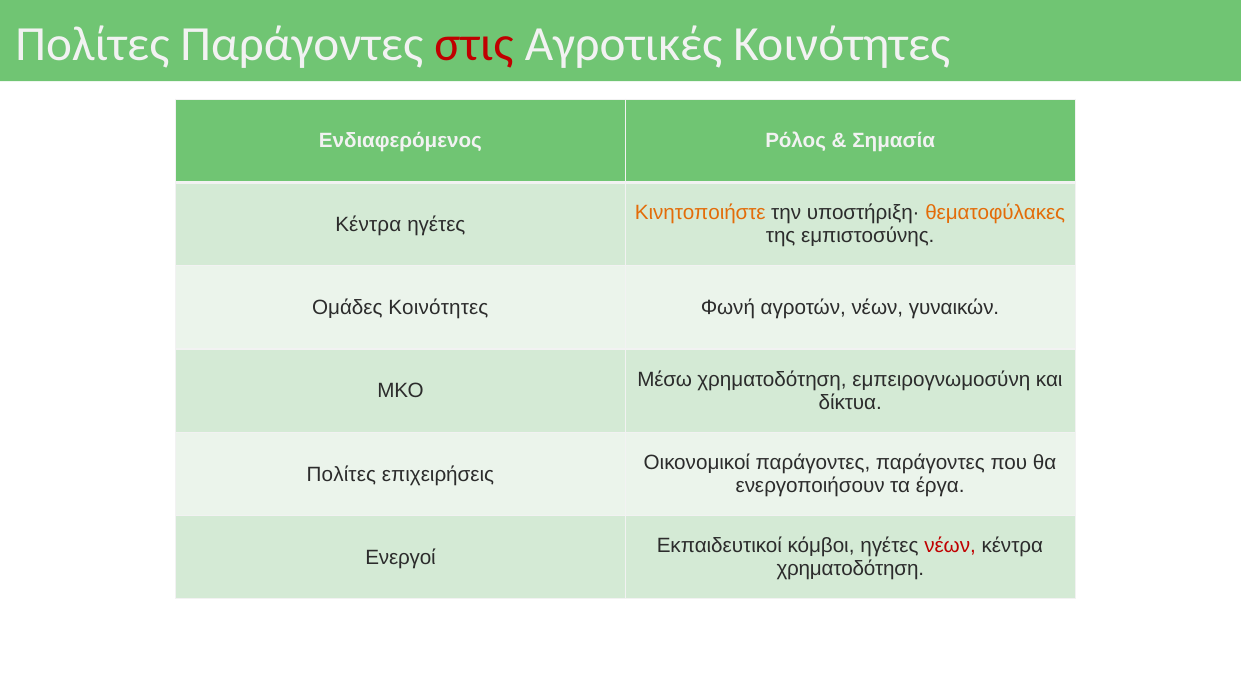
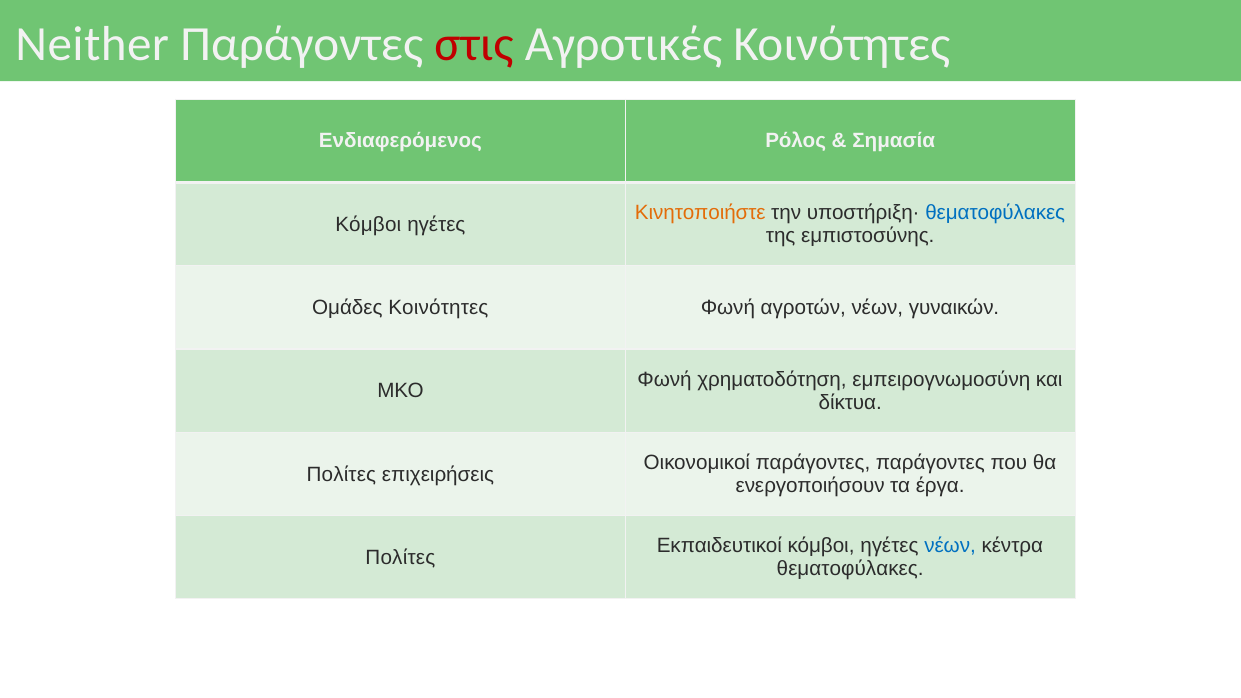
Πολίτες at (92, 44): Πολίτες -> Neither
θεματοφύλακες at (995, 213) colour: orange -> blue
Κέντρα at (368, 224): Κέντρα -> Κόμβοι
Μέσω at (665, 379): Μέσω -> Φωνή
νέων at (950, 546) colour: red -> blue
Ενεργοί at (401, 558): Ενεργοί -> Πολίτες
χρηματοδότηση at (850, 569): χρηματοδότηση -> θεματοφύλακες
